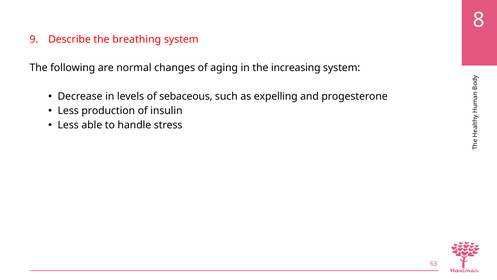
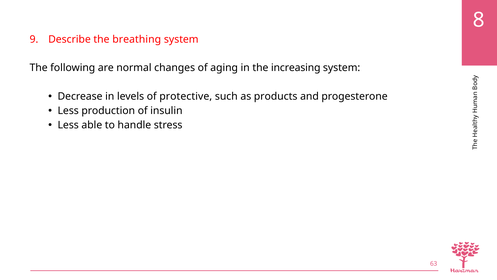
sebaceous: sebaceous -> protective
expelling: expelling -> products
